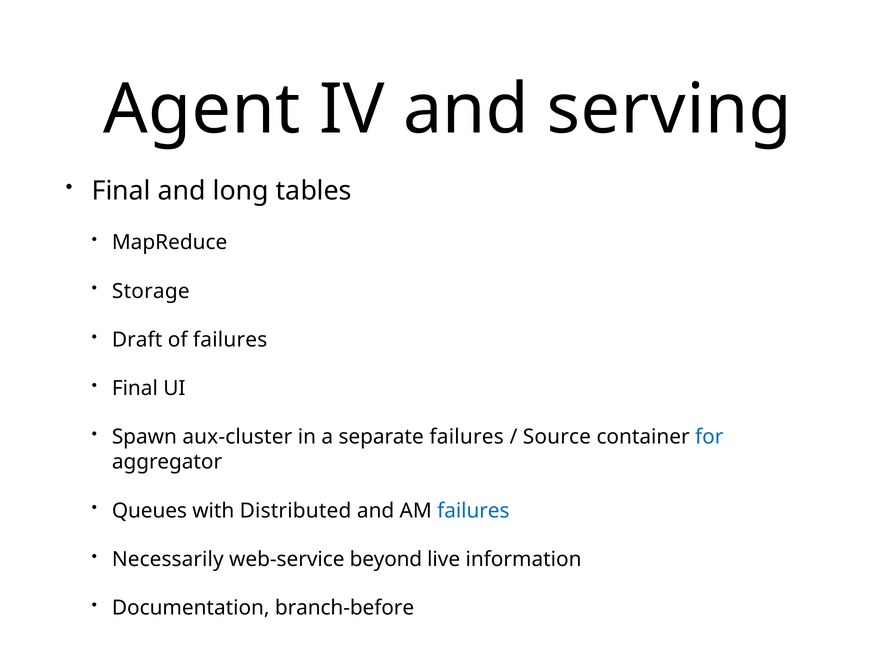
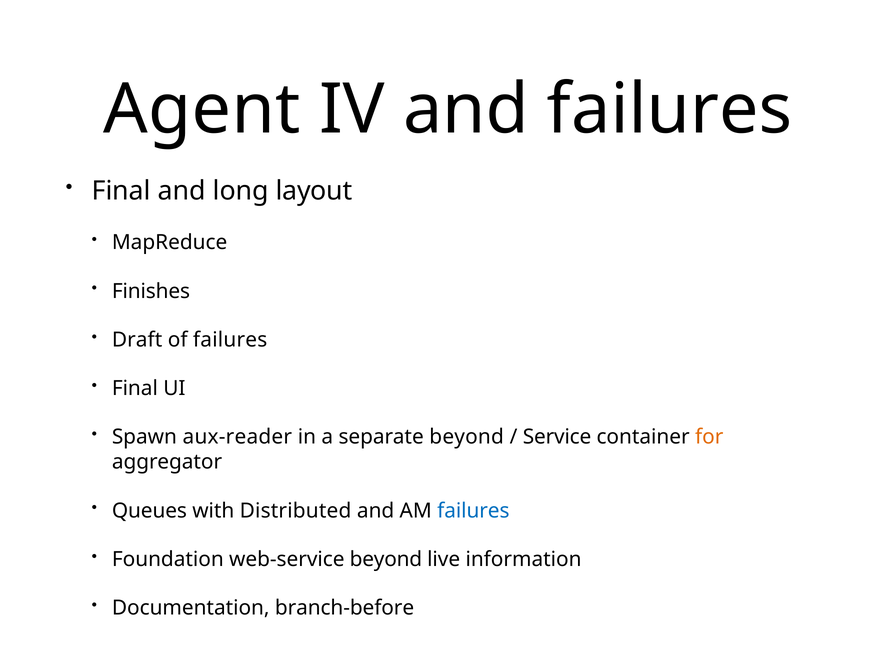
and serving: serving -> failures
tables: tables -> layout
Storage: Storage -> Finishes
aux-cluster: aux-cluster -> aux-reader
separate failures: failures -> beyond
Source: Source -> Service
for colour: blue -> orange
Necessarily: Necessarily -> Foundation
